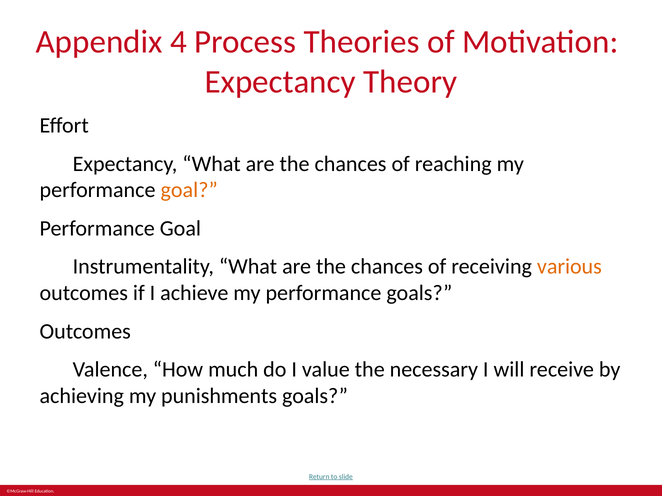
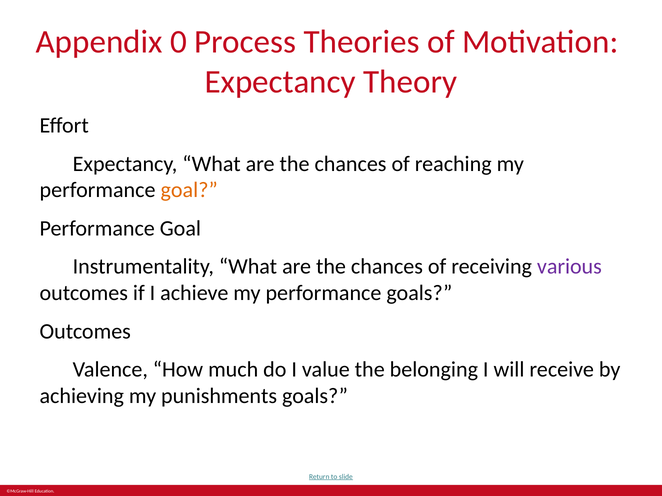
4: 4 -> 0
various colour: orange -> purple
necessary: necessary -> belonging
